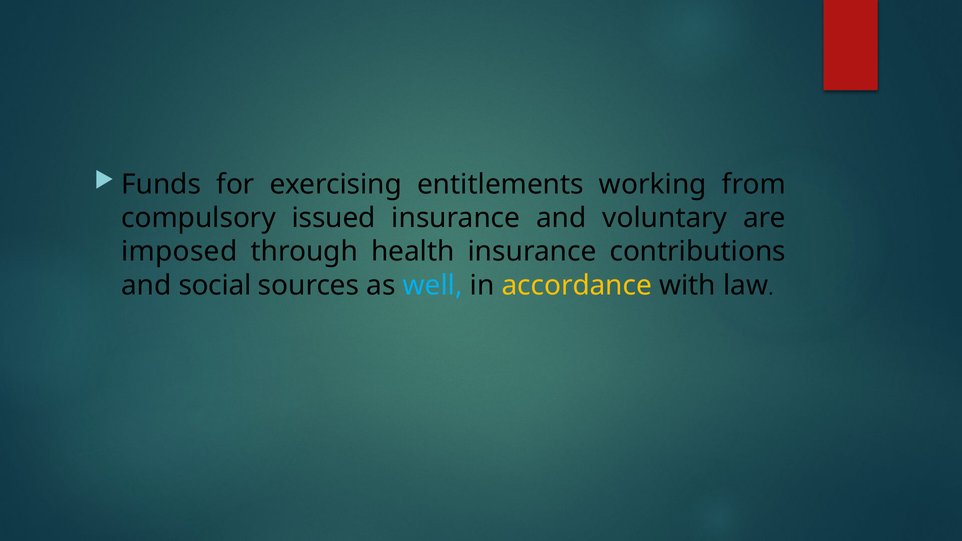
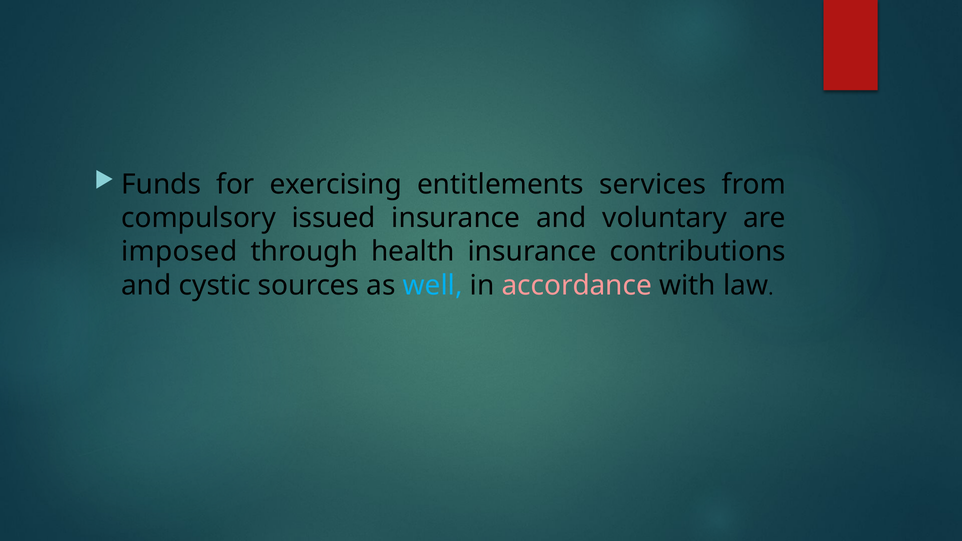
working: working -> services
social: social -> cystic
accordance colour: yellow -> pink
